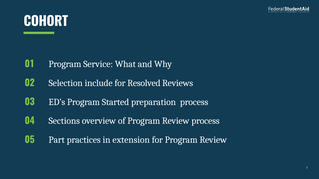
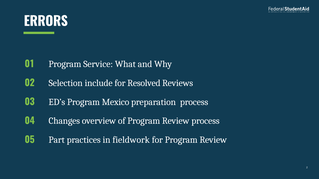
COHORT: COHORT -> ERRORS
Started: Started -> Mexico
Sections: Sections -> Changes
extension: extension -> fieldwork
